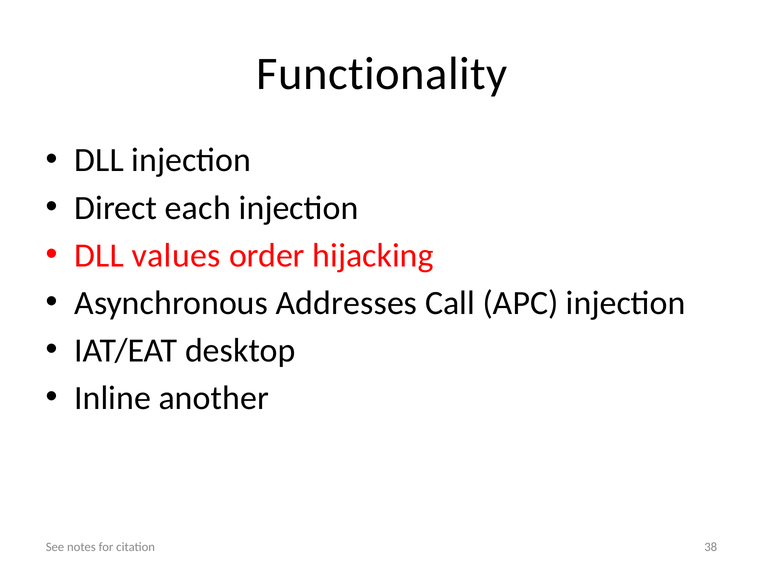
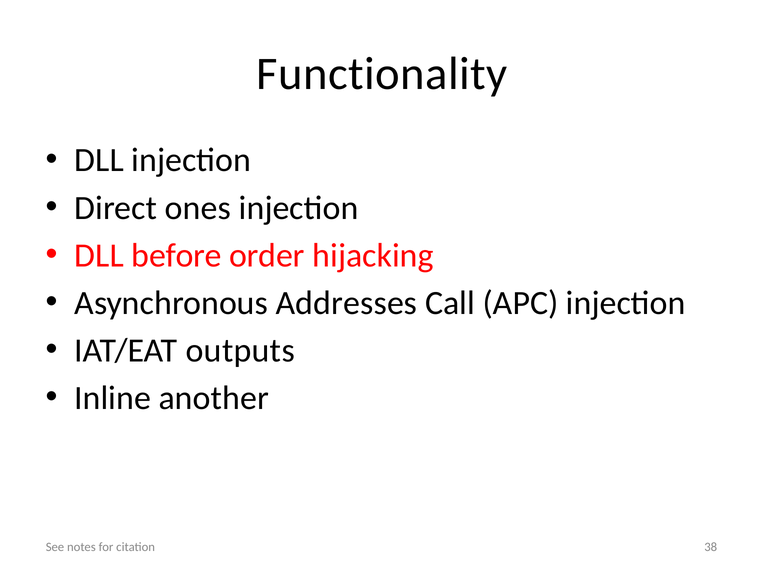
each: each -> ones
values: values -> before
desktop: desktop -> outputs
